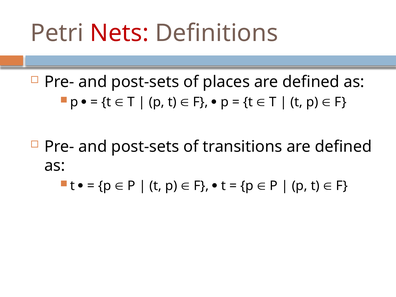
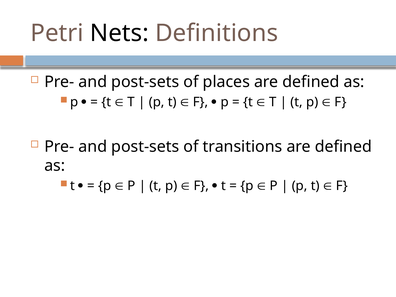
Nets colour: red -> black
